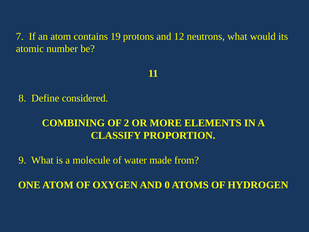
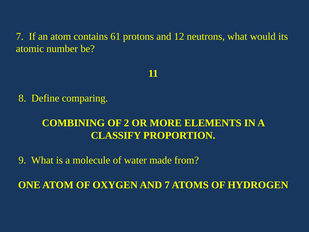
19: 19 -> 61
considered: considered -> comparing
AND 0: 0 -> 7
